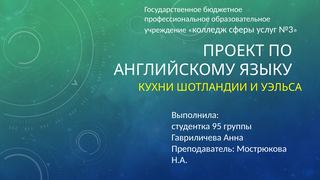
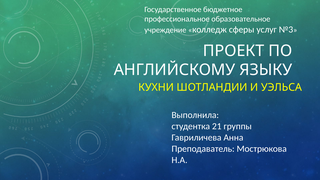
95: 95 -> 21
